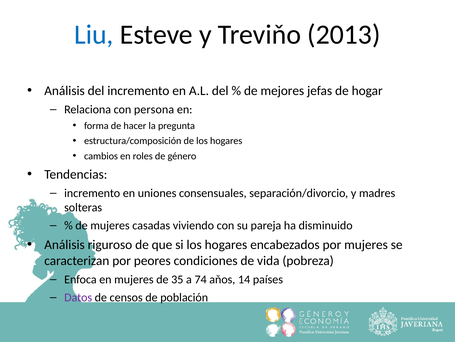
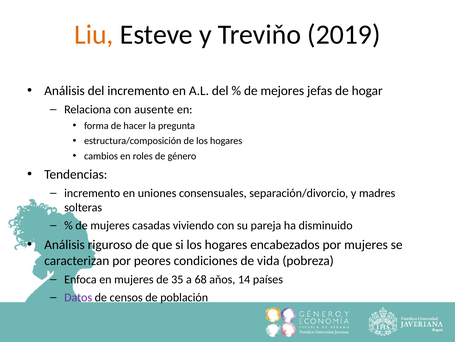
Liu colour: blue -> orange
2013: 2013 -> 2019
persona: persona -> ausente
74: 74 -> 68
